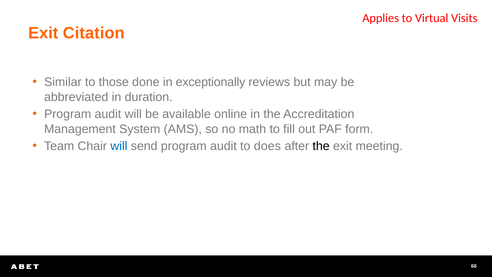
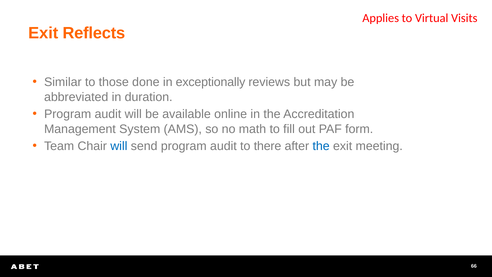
Citation: Citation -> Reflects
does: does -> there
the at (321, 146) colour: black -> blue
